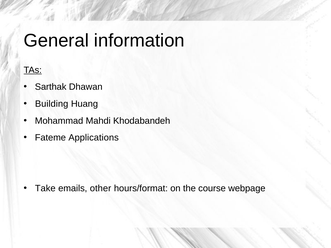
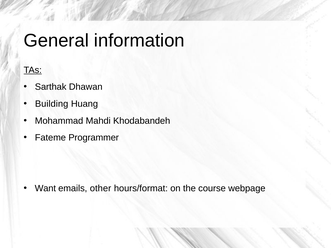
Applications: Applications -> Programmer
Take: Take -> Want
